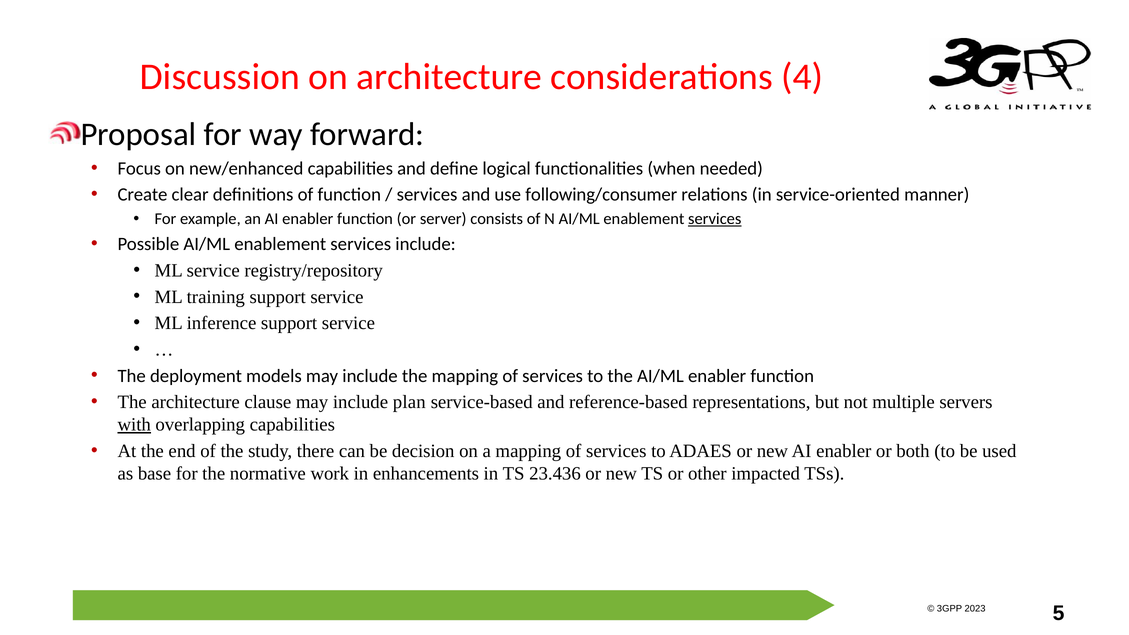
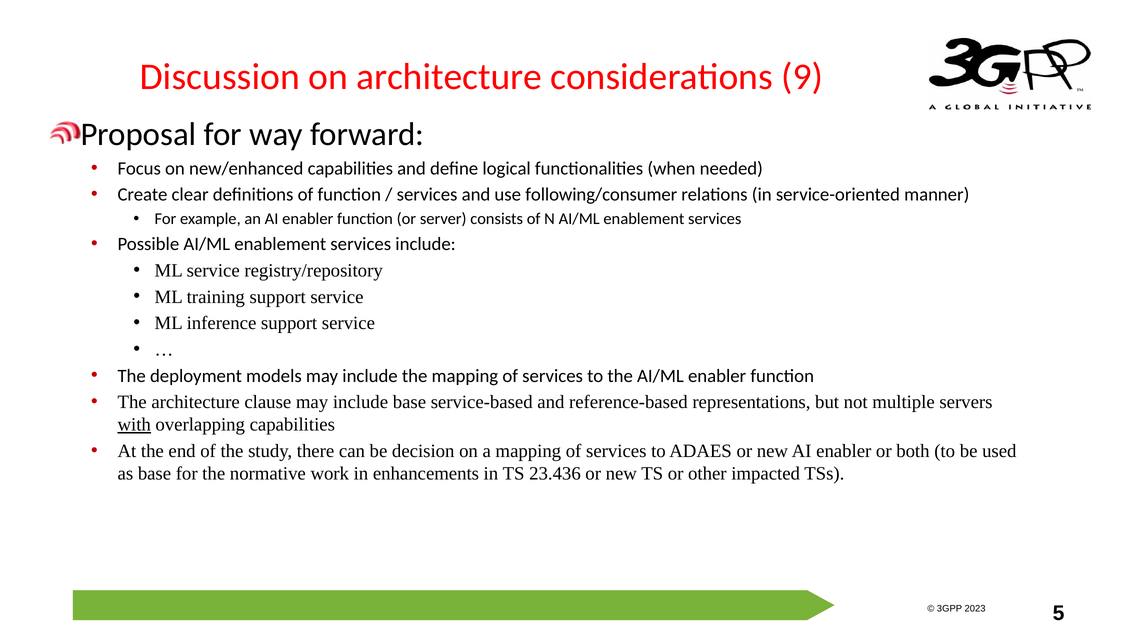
4: 4 -> 9
services at (715, 219) underline: present -> none
include plan: plan -> base
